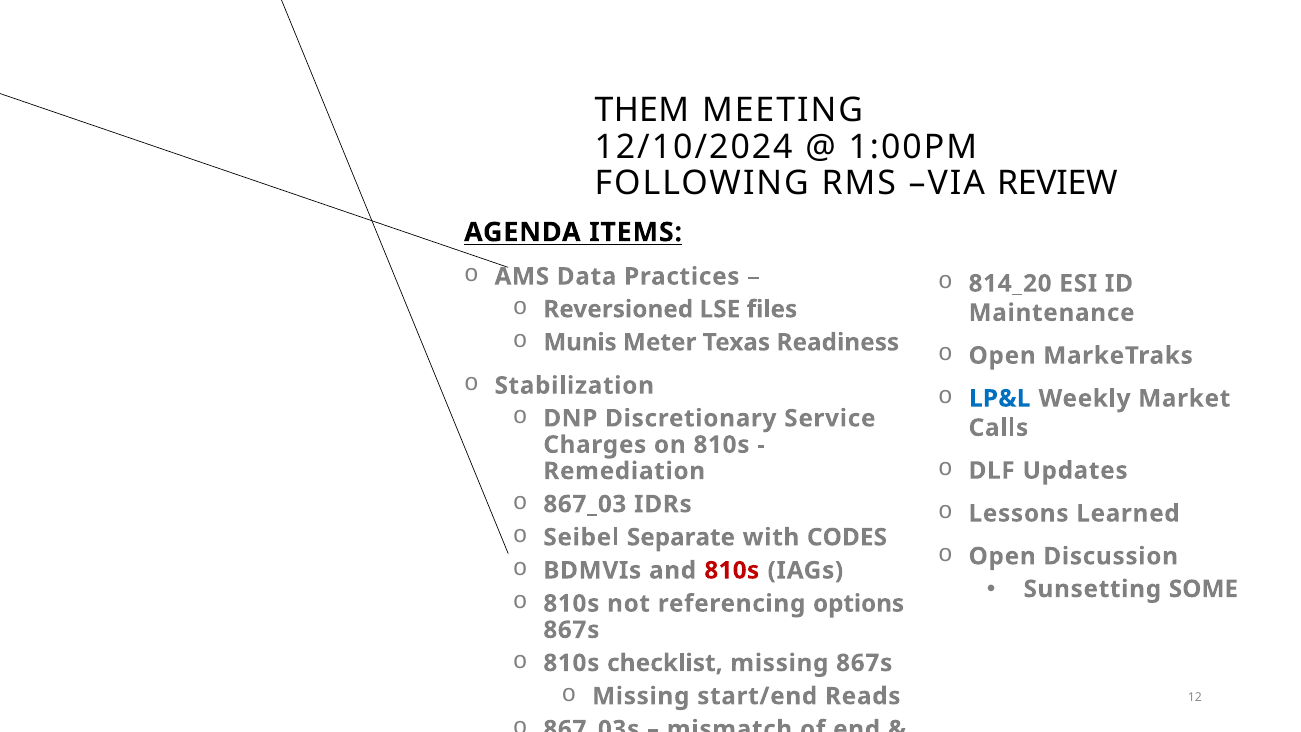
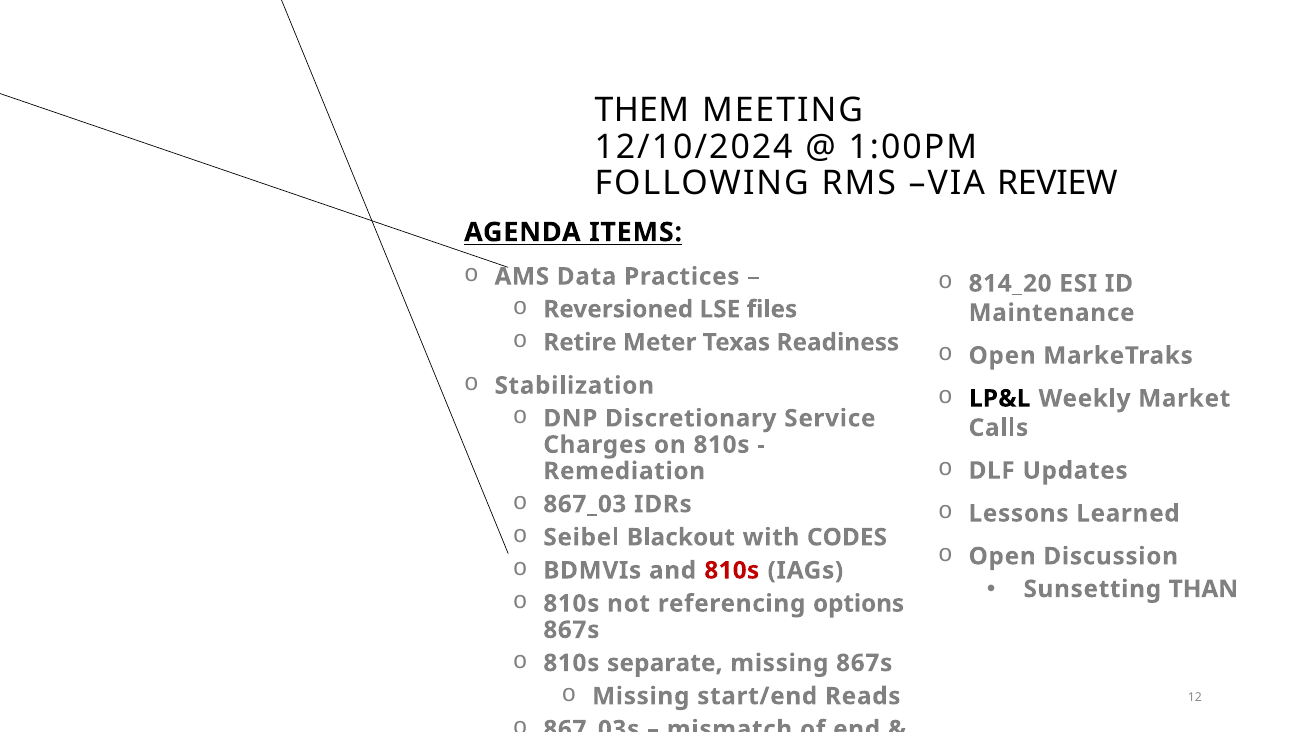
Munis: Munis -> Retire
LP&L colour: blue -> black
Separate: Separate -> Blackout
SOME: SOME -> THAN
checklist: checklist -> separate
